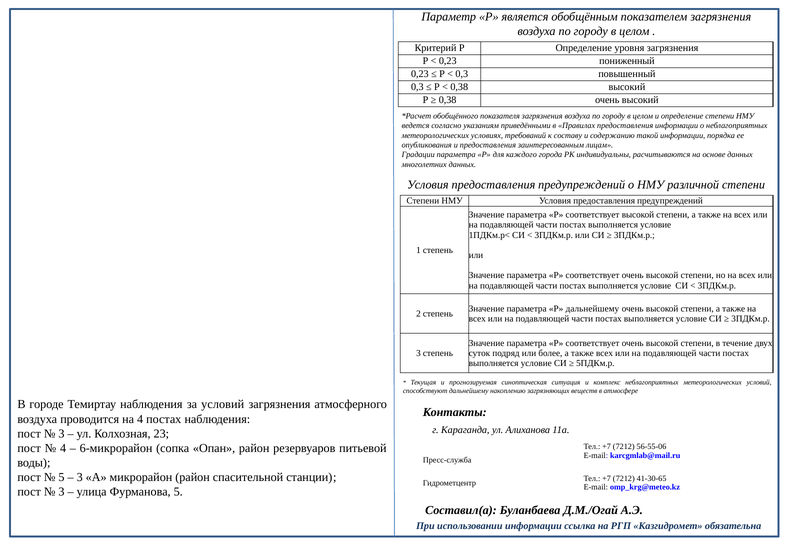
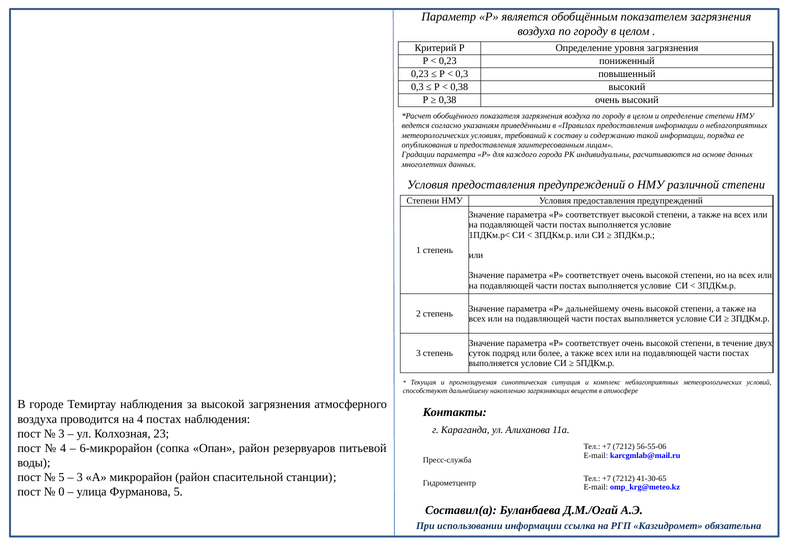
за условий: условий -> высокой
3 at (62, 492): 3 -> 0
